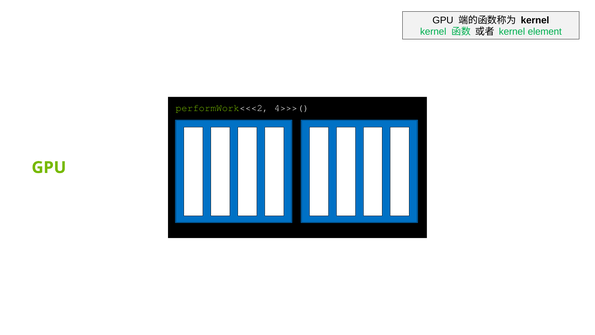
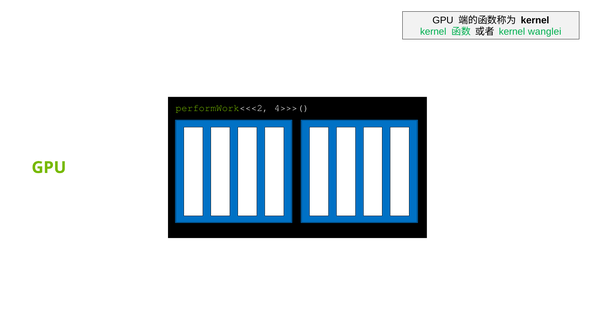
element: element -> wanglei
